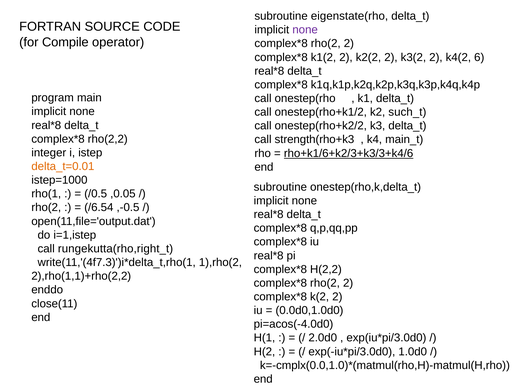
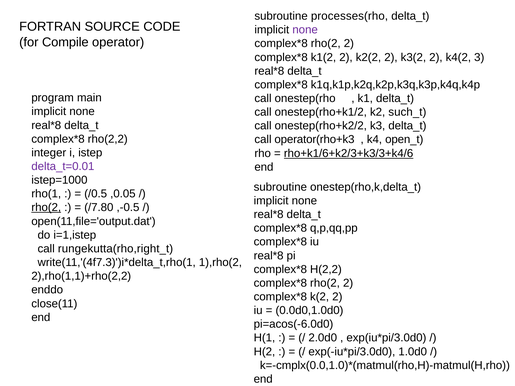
eigenstate(rho: eigenstate(rho -> processes(rho
6: 6 -> 3
strength(rho+k3: strength(rho+k3 -> operator(rho+k3
main_t: main_t -> open_t
delta_t=0.01 colour: orange -> purple
rho(2 at (46, 208) underline: none -> present
/6.54: /6.54 -> /7.80
pi=acos(-4.0d0: pi=acos(-4.0d0 -> pi=acos(-6.0d0
